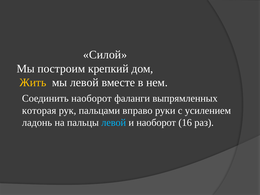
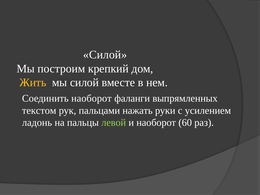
мы левой: левой -> силой
которая: которая -> текстом
вправо: вправо -> нажать
левой at (114, 123) colour: light blue -> light green
16: 16 -> 60
